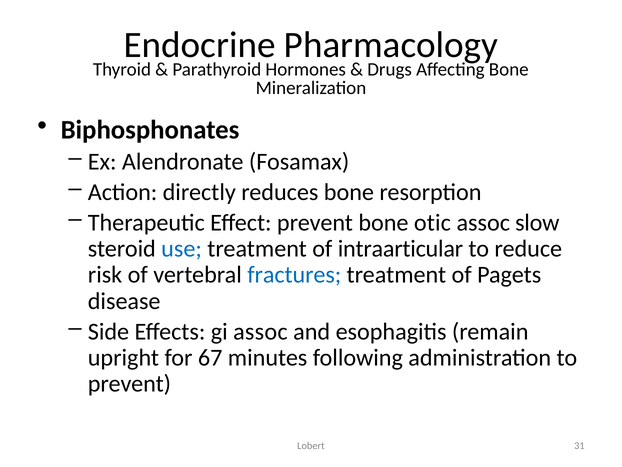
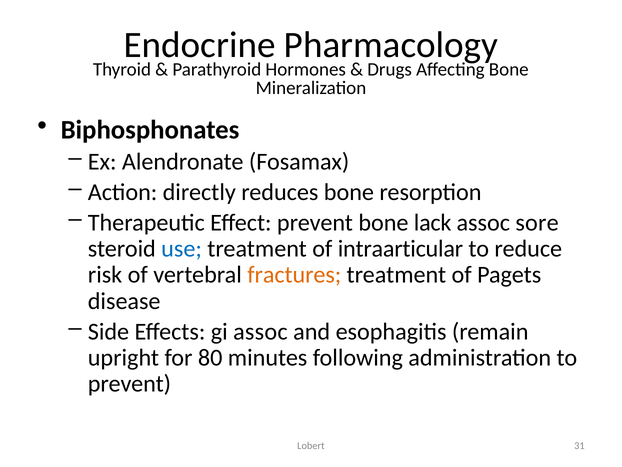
otic: otic -> lack
slow: slow -> sore
fractures colour: blue -> orange
67: 67 -> 80
